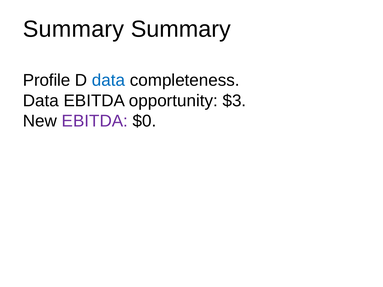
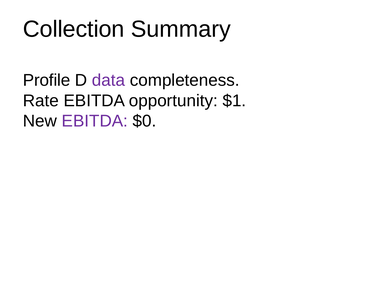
Summary at (74, 29): Summary -> Collection
data at (109, 80) colour: blue -> purple
Data at (41, 101): Data -> Rate
$3: $3 -> $1
